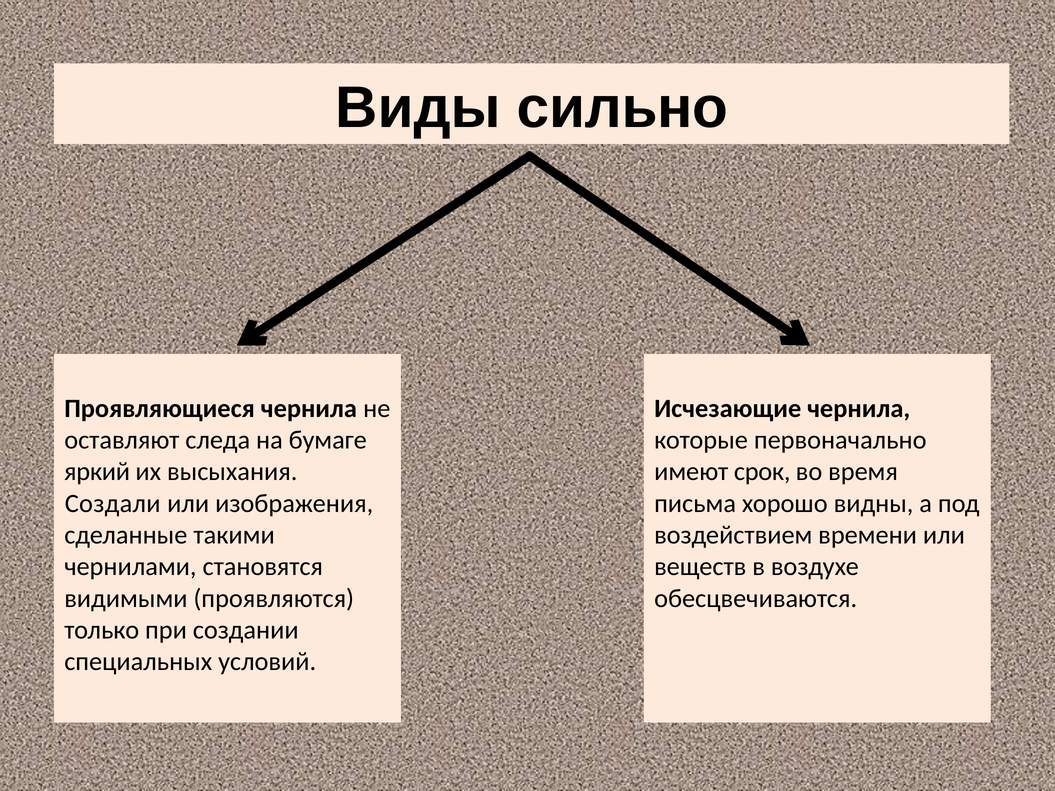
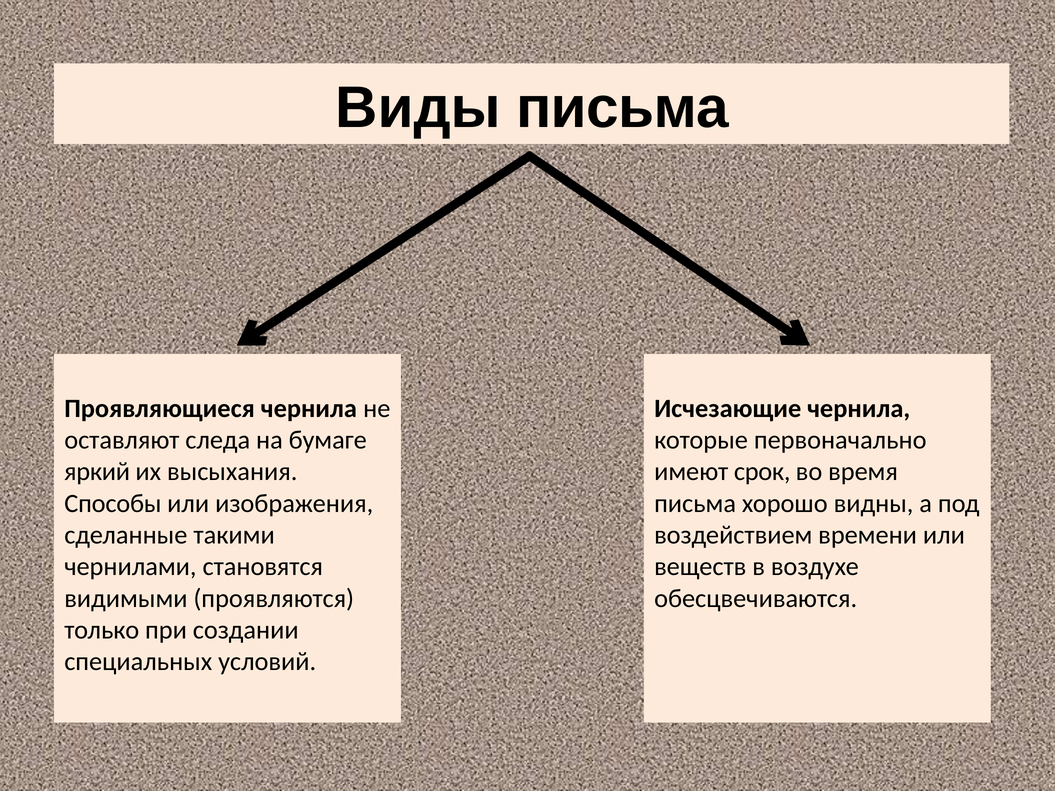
Виды сильно: сильно -> письма
Создали: Создали -> Способы
